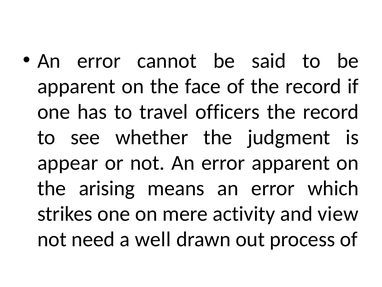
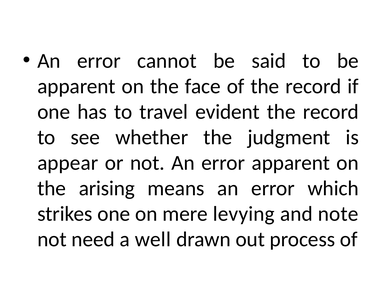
officers: officers -> evident
activity: activity -> levying
view: view -> note
